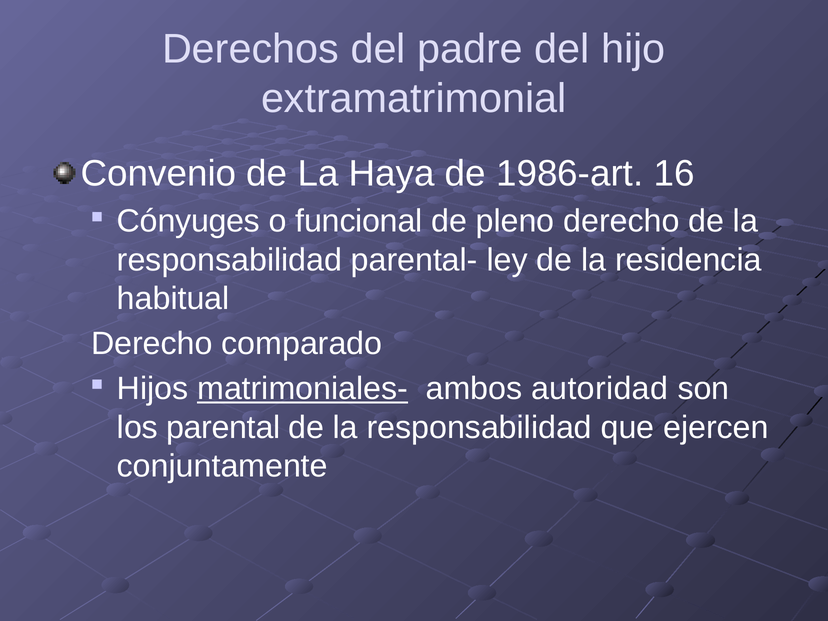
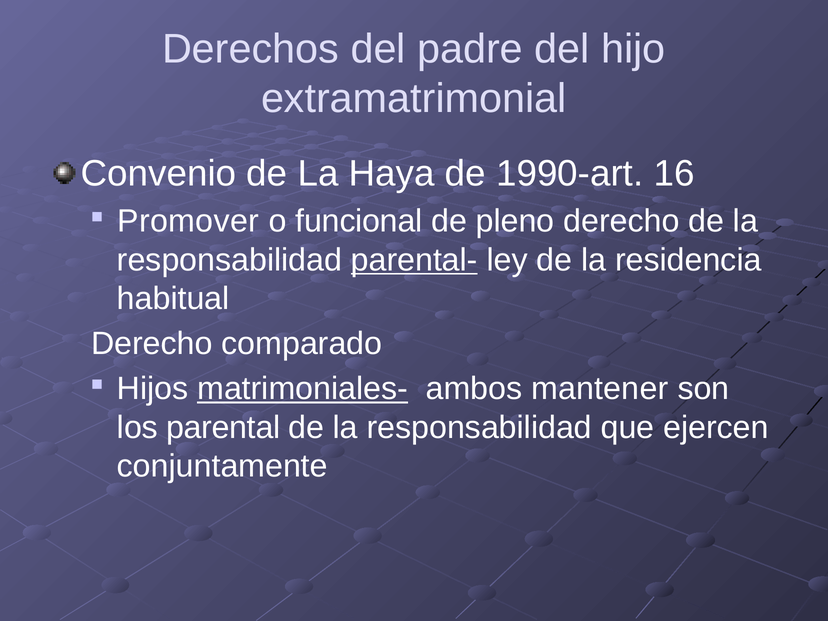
1986-art: 1986-art -> 1990-art
Cónyuges: Cónyuges -> Promover
parental- underline: none -> present
autoridad: autoridad -> mantener
